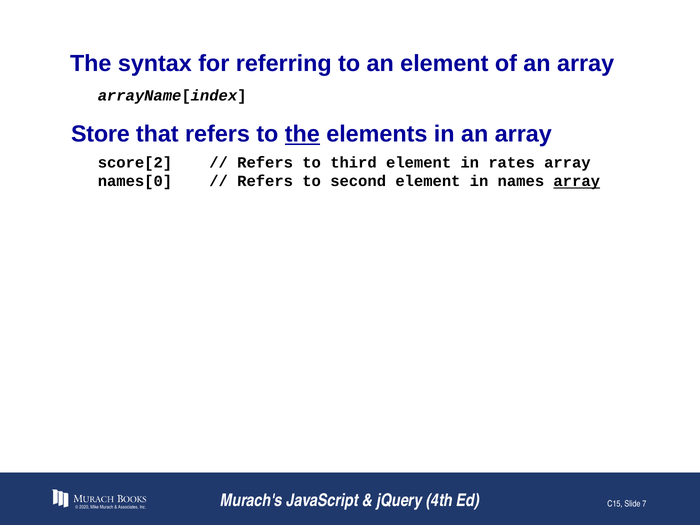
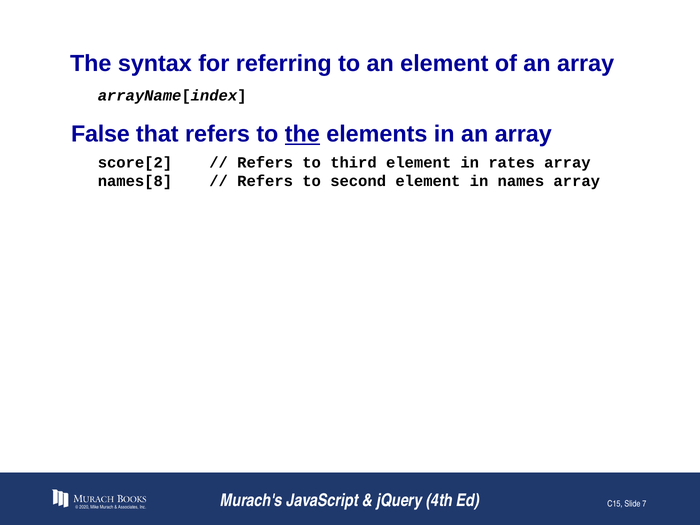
Store: Store -> False
names[0: names[0 -> names[8
array at (577, 181) underline: present -> none
